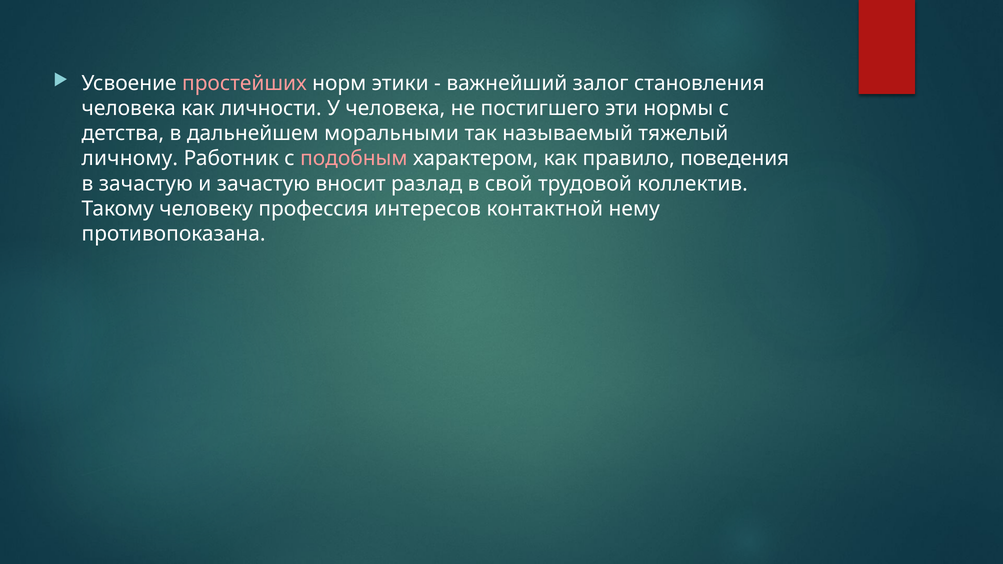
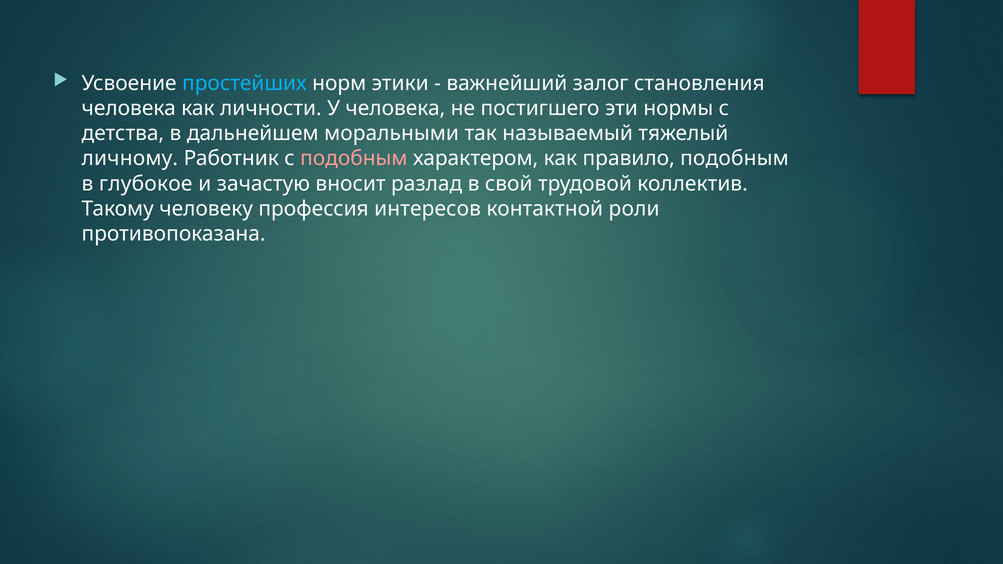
простейших colour: pink -> light blue
правило поведения: поведения -> подобным
в зачастую: зачастую -> глубокое
нему: нему -> роли
